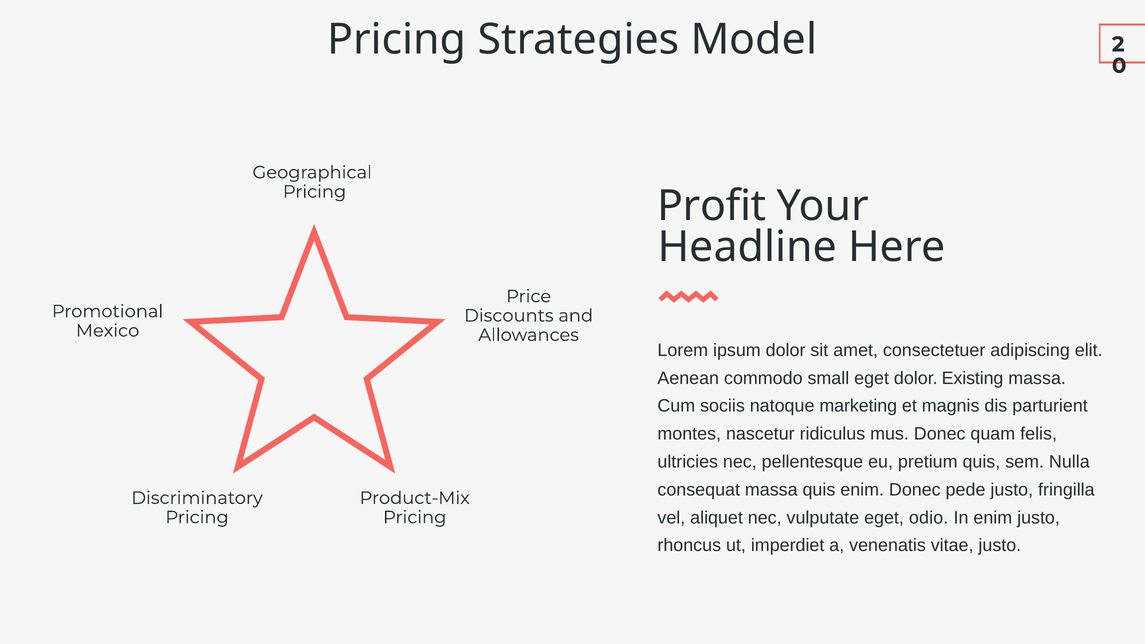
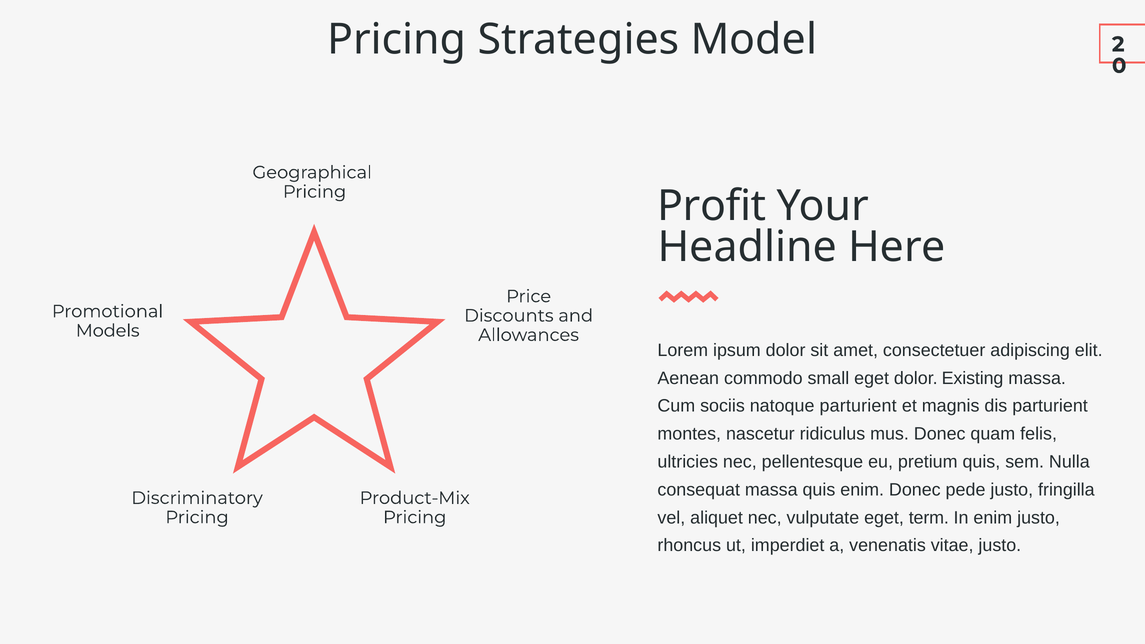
Mexico: Mexico -> Models
natoque marketing: marketing -> parturient
odio: odio -> term
